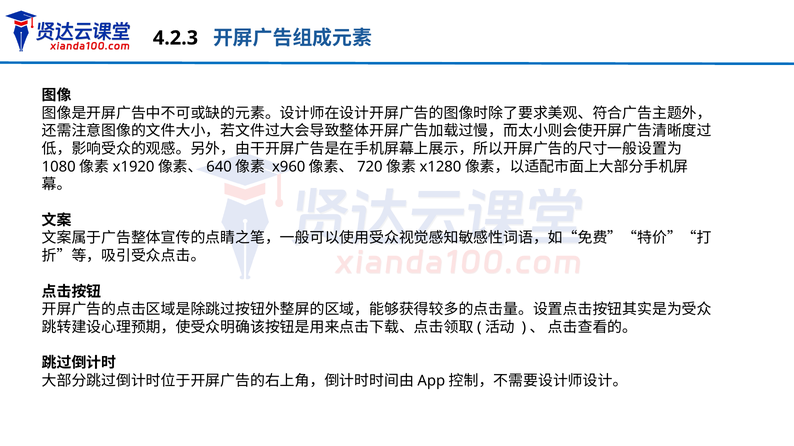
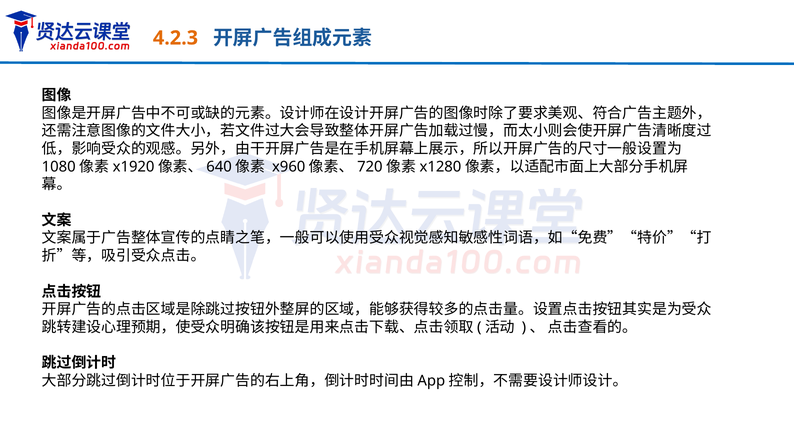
4.2.3 colour: black -> orange
